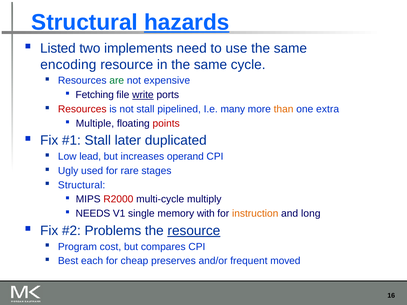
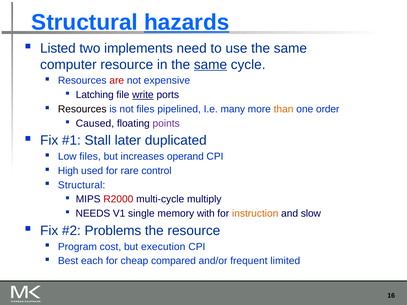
encoding: encoding -> computer
same at (210, 65) underline: none -> present
are colour: green -> red
Fetching: Fetching -> Latching
Resources at (82, 109) colour: red -> black
not stall: stall -> files
extra: extra -> order
Multiple: Multiple -> Caused
points colour: red -> purple
Low lead: lead -> files
Ugly: Ugly -> High
stages: stages -> control
long: long -> slow
resource at (194, 231) underline: present -> none
compares: compares -> execution
preserves: preserves -> compared
moved: moved -> limited
